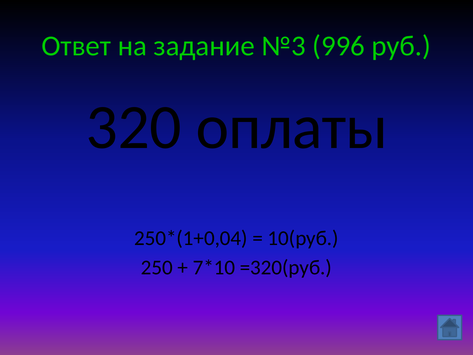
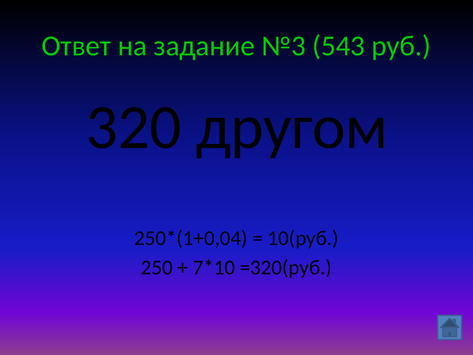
996: 996 -> 543
оплаты: оплаты -> другом
